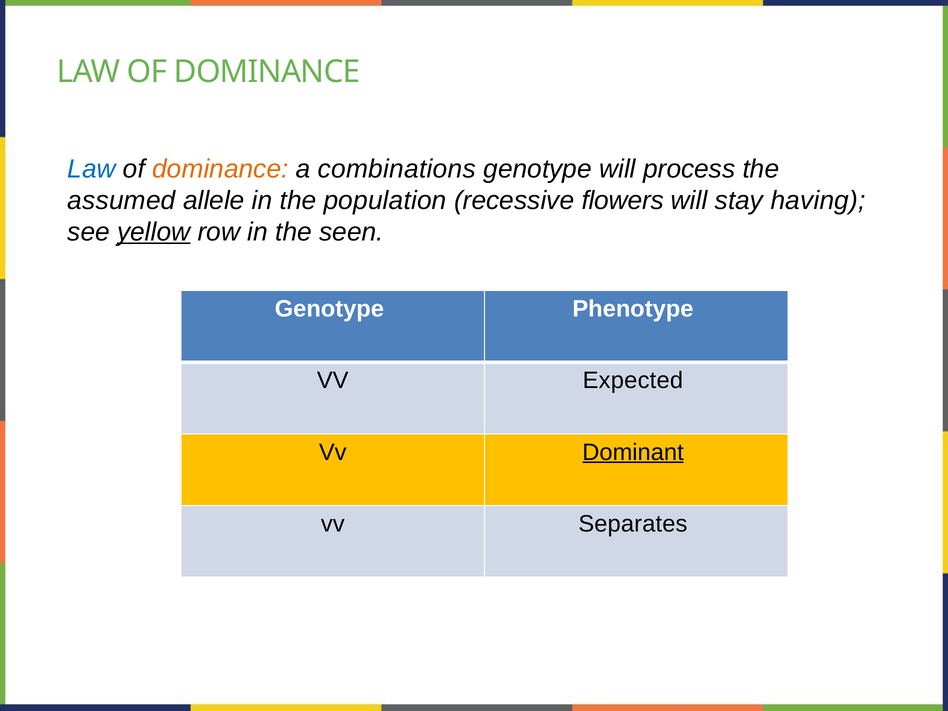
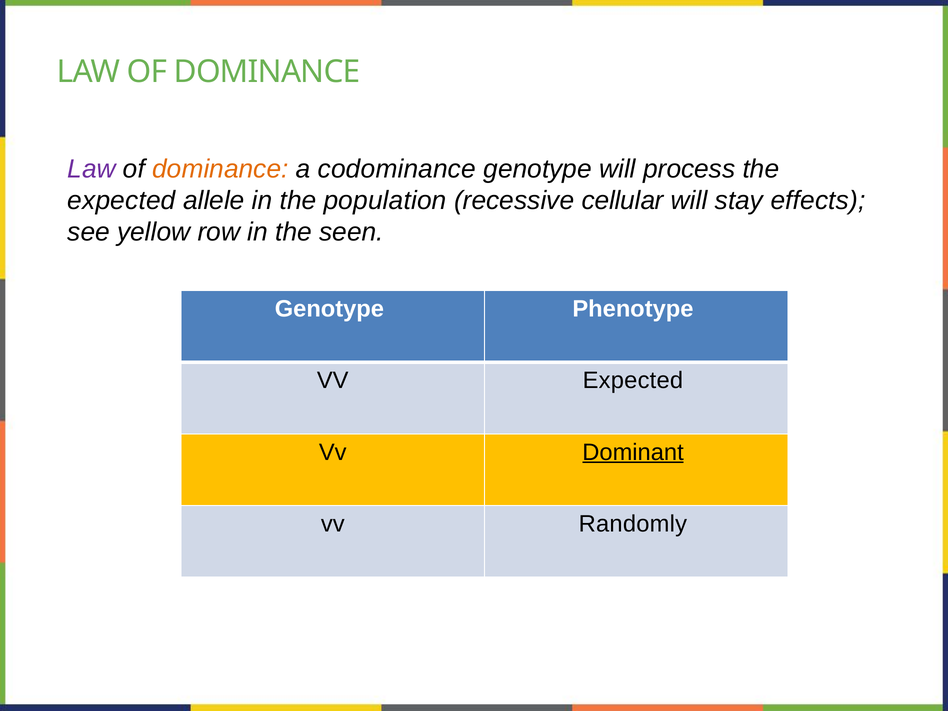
Law at (92, 169) colour: blue -> purple
combinations: combinations -> codominance
assumed at (121, 200): assumed -> expected
flowers: flowers -> cellular
having: having -> effects
yellow underline: present -> none
Separates: Separates -> Randomly
